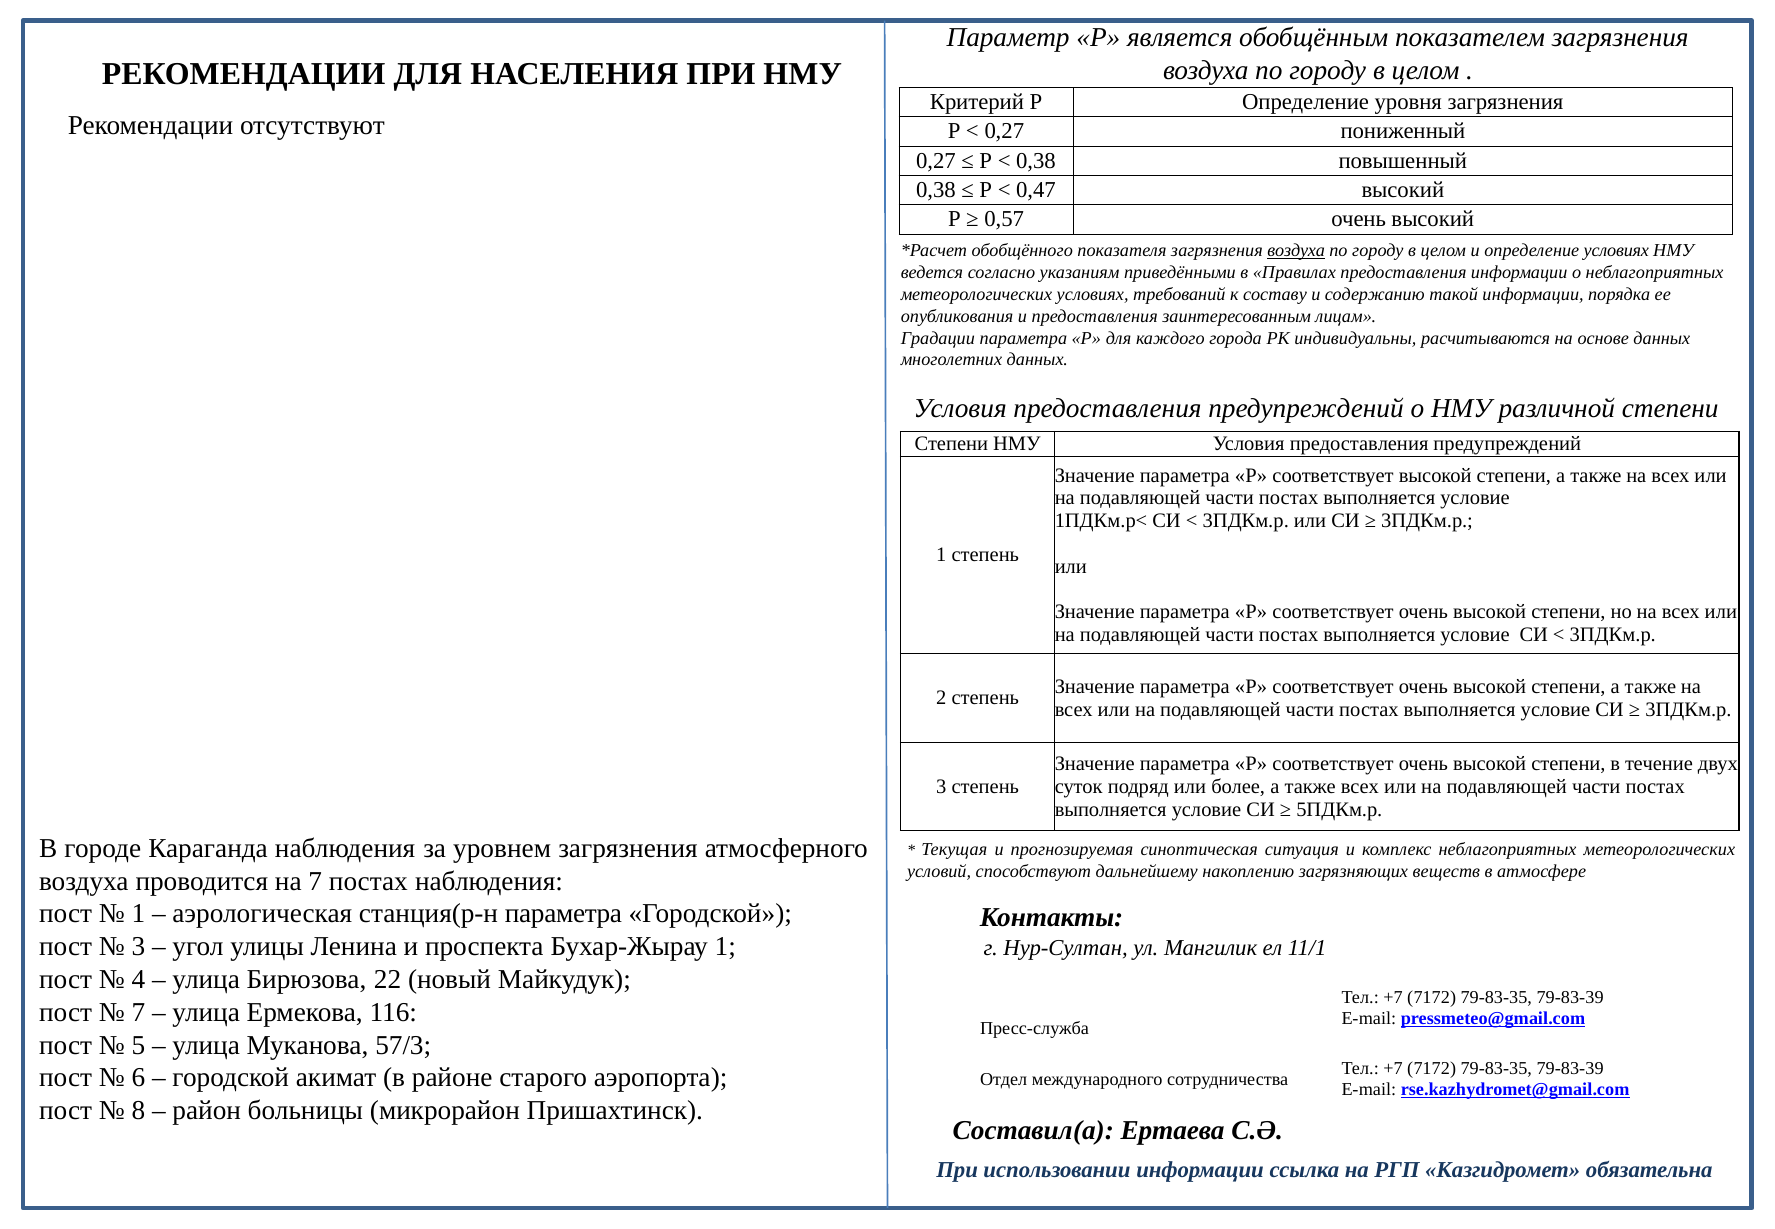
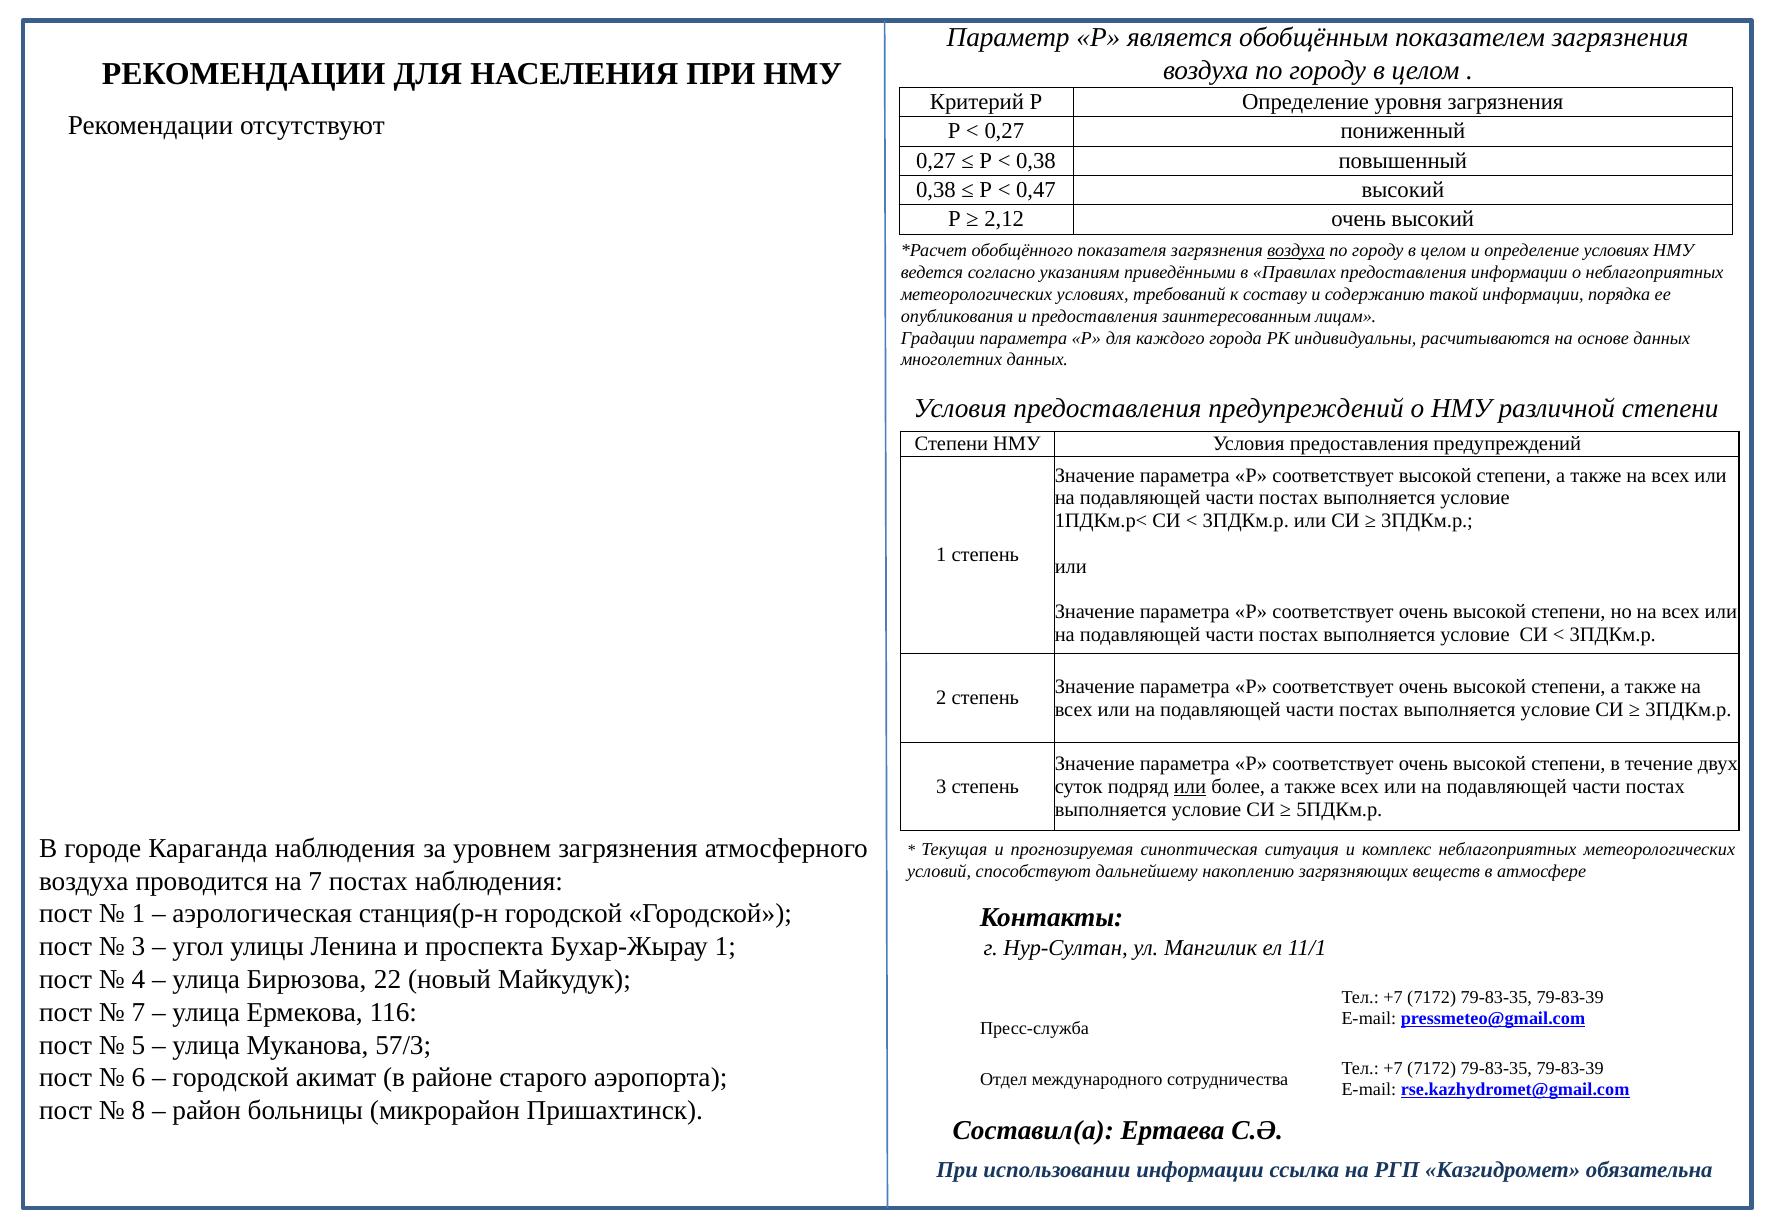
0,57: 0,57 -> 2,12
или at (1190, 787) underline: none -> present
станция(р-н параметра: параметра -> городской
